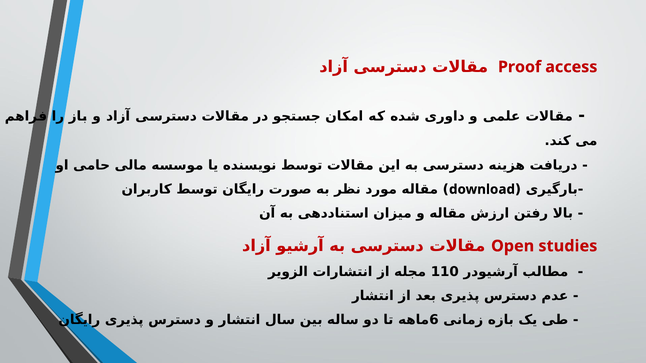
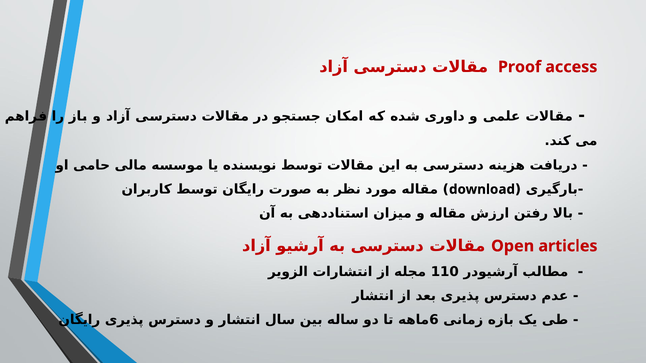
studies: studies -> articles
